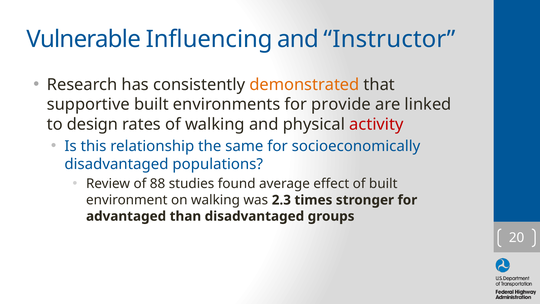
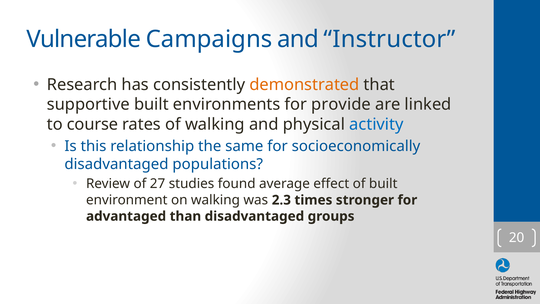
Influencing: Influencing -> Campaigns
design: design -> course
activity colour: red -> blue
88: 88 -> 27
